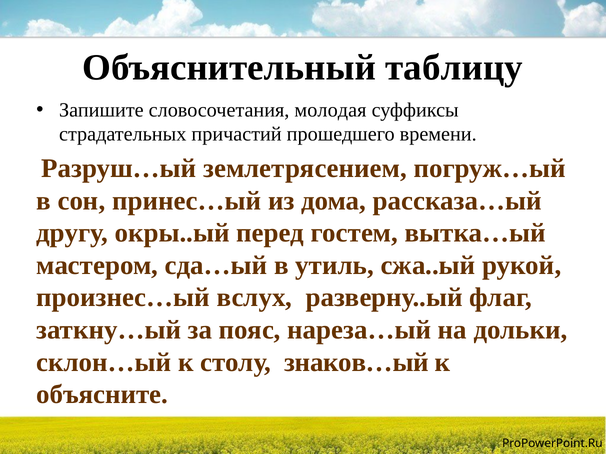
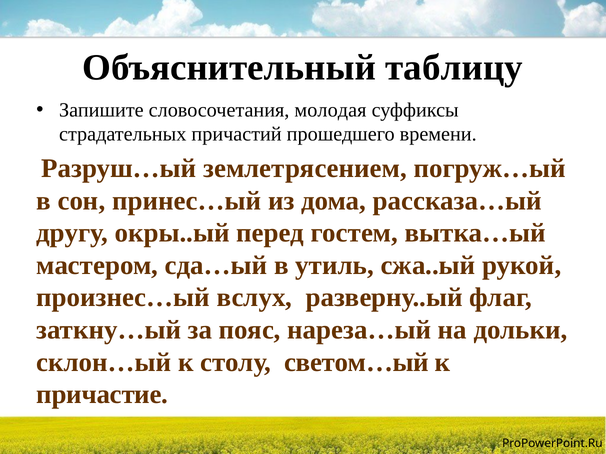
знаков…ый: знаков…ый -> светом…ый
объясните: объясните -> причастие
